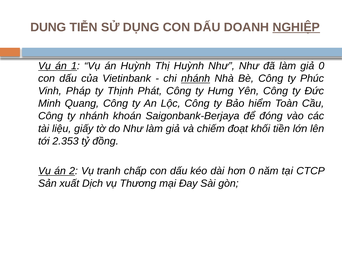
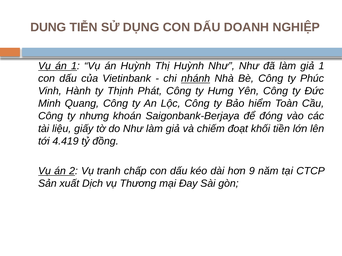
NGHIỆP underline: present -> none
giả 0: 0 -> 1
Pháp: Pháp -> Hành
ty nhánh: nhánh -> nhưng
2.353: 2.353 -> 4.419
hơn 0: 0 -> 9
